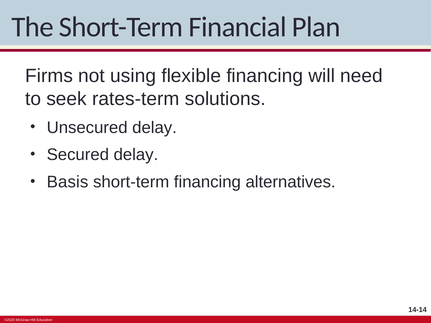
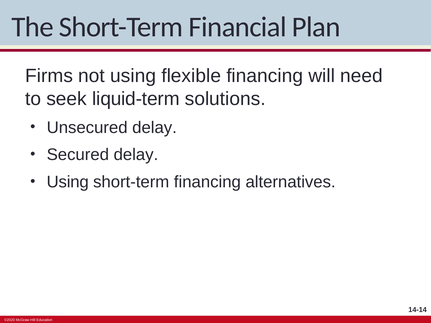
rates-term: rates-term -> liquid-term
Basis at (68, 182): Basis -> Using
